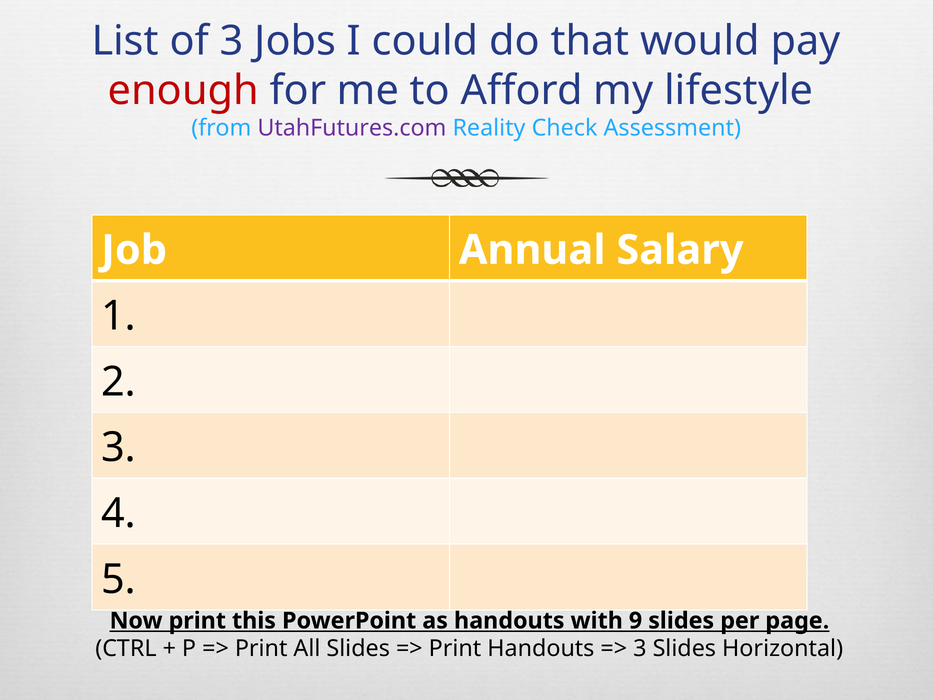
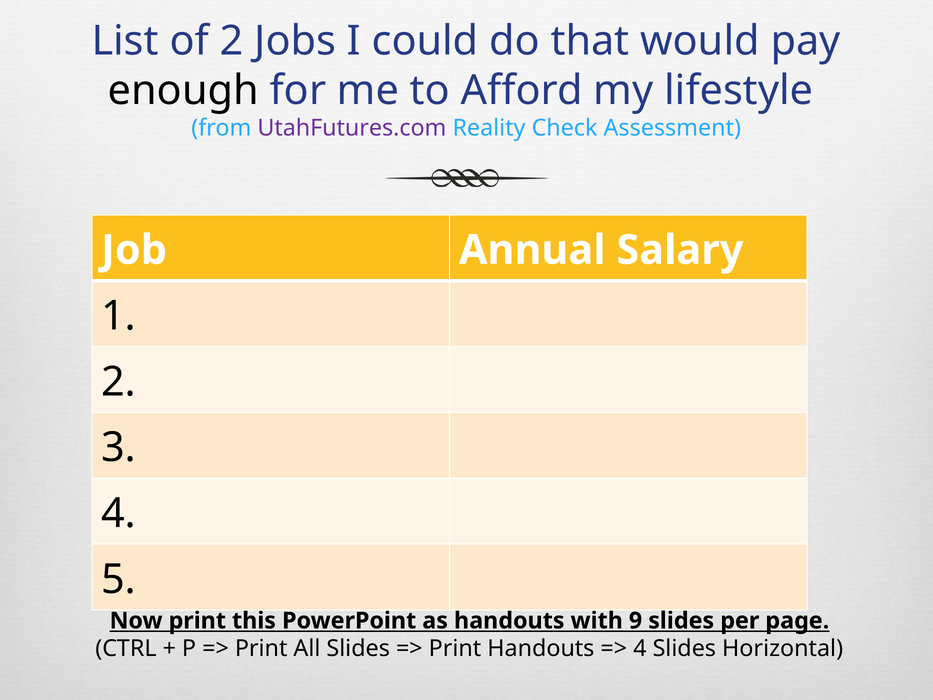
of 3: 3 -> 2
enough colour: red -> black
3 at (640, 648): 3 -> 4
